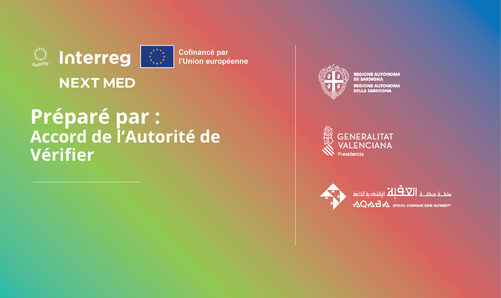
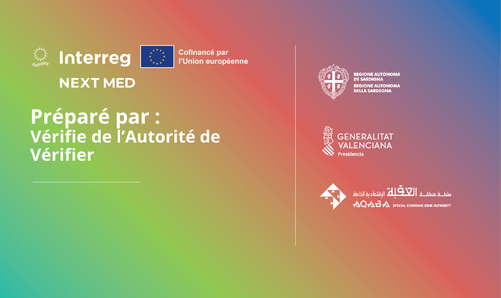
Accord: Accord -> Vérifie
